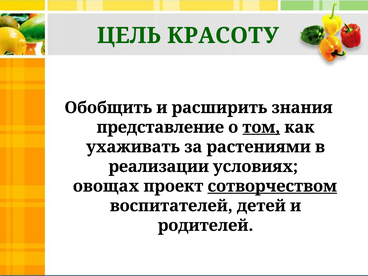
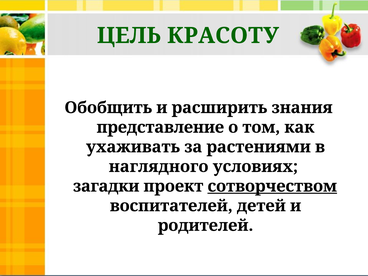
том underline: present -> none
реализации: реализации -> наглядного
овощах: овощах -> загадки
